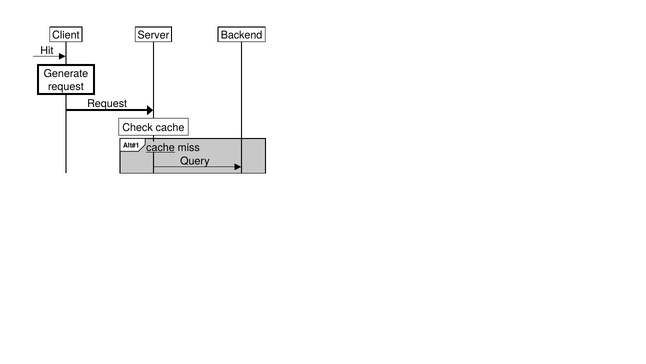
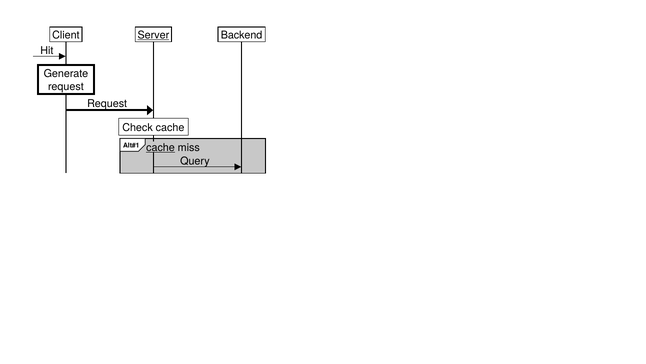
Server underline: none -> present
